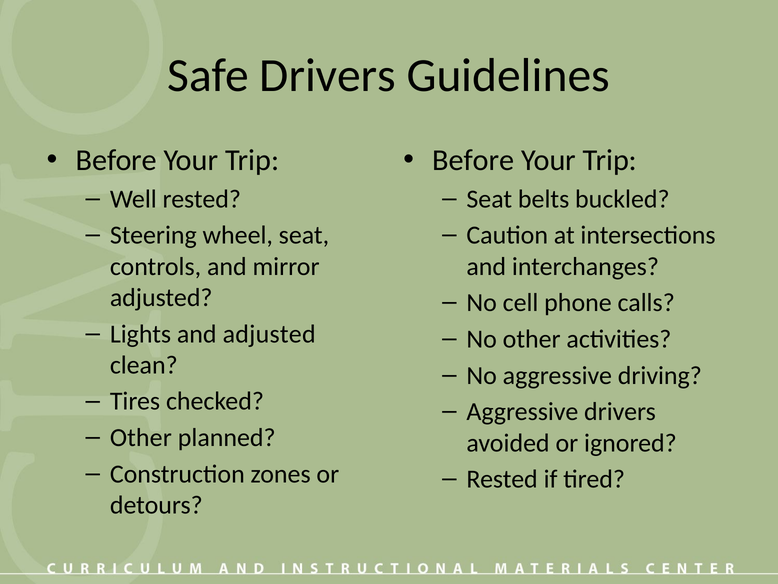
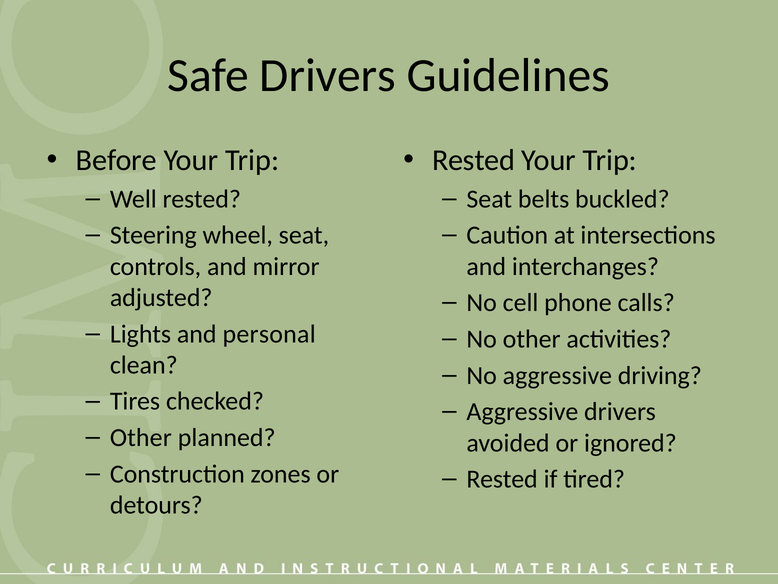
Before at (473, 160): Before -> Rested
and adjusted: adjusted -> personal
